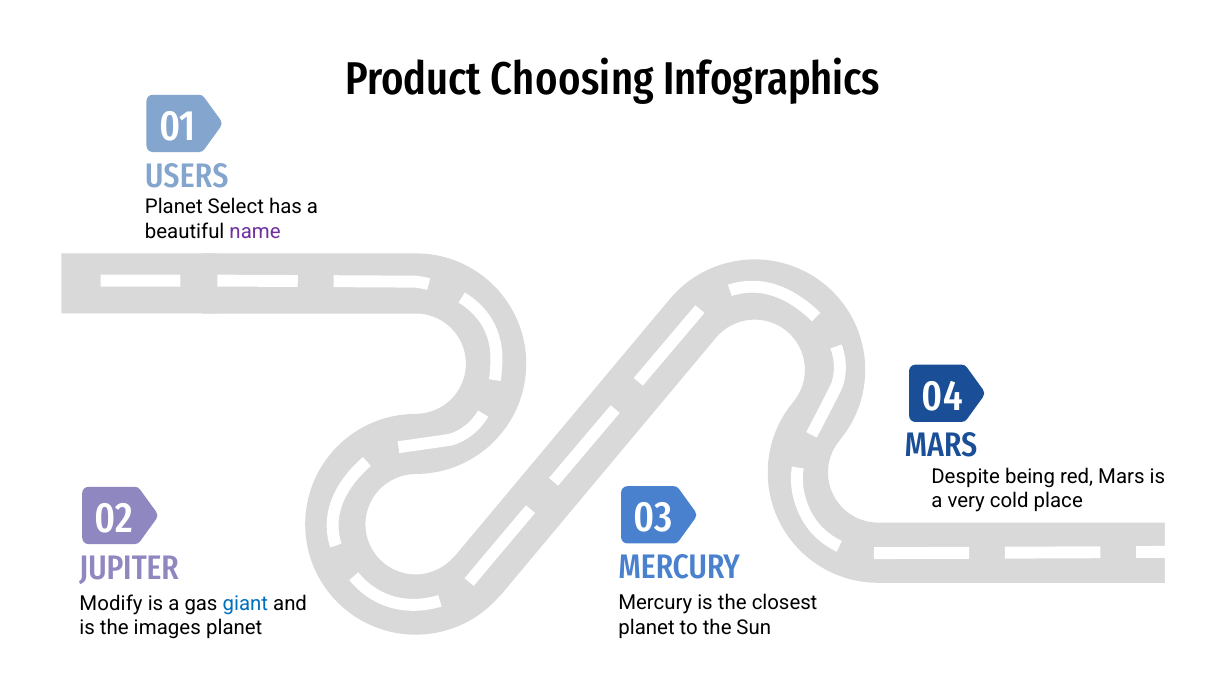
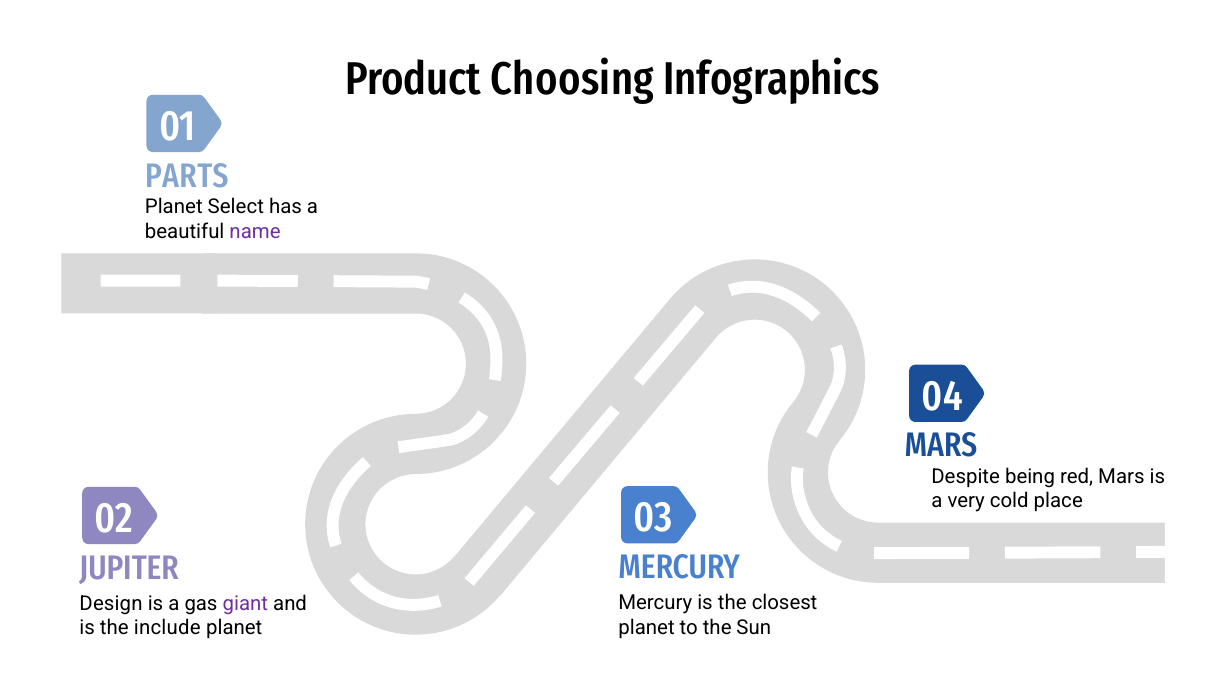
USERS: USERS -> PARTS
Modify: Modify -> Design
giant colour: blue -> purple
images: images -> include
